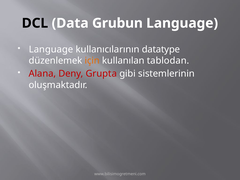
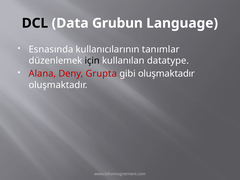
Language at (51, 49): Language -> Esnasında
datatype: datatype -> tanımlar
için colour: orange -> black
tablodan: tablodan -> datatype
gibi sistemlerinin: sistemlerinin -> oluşmaktadır
